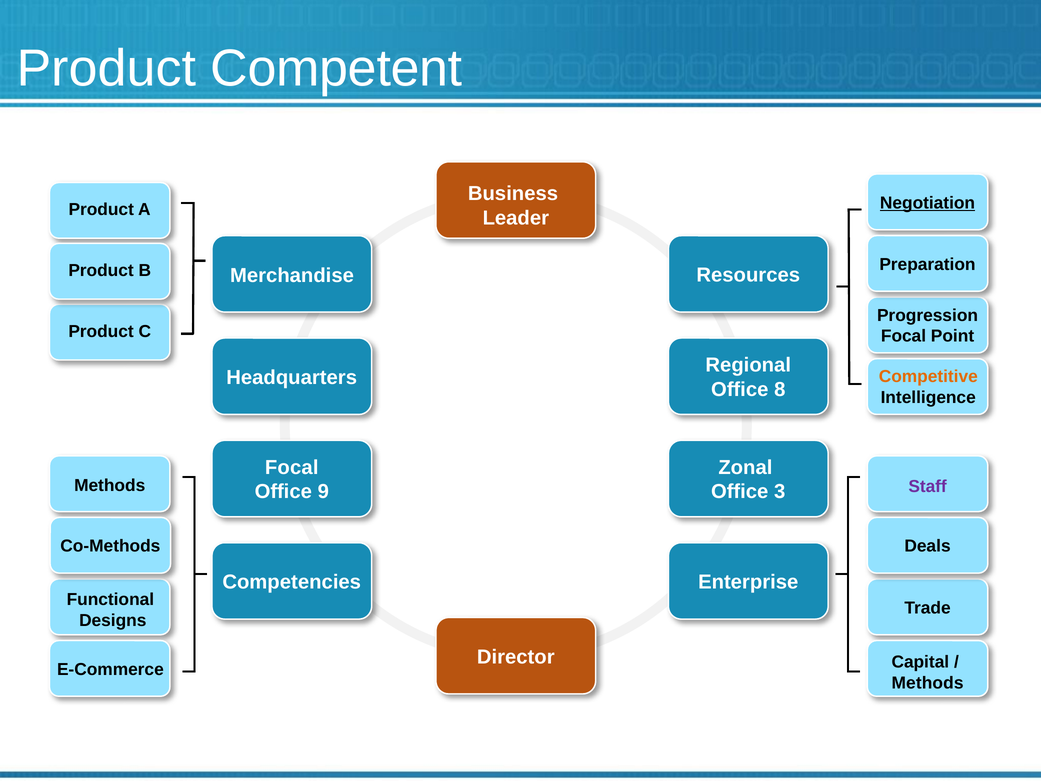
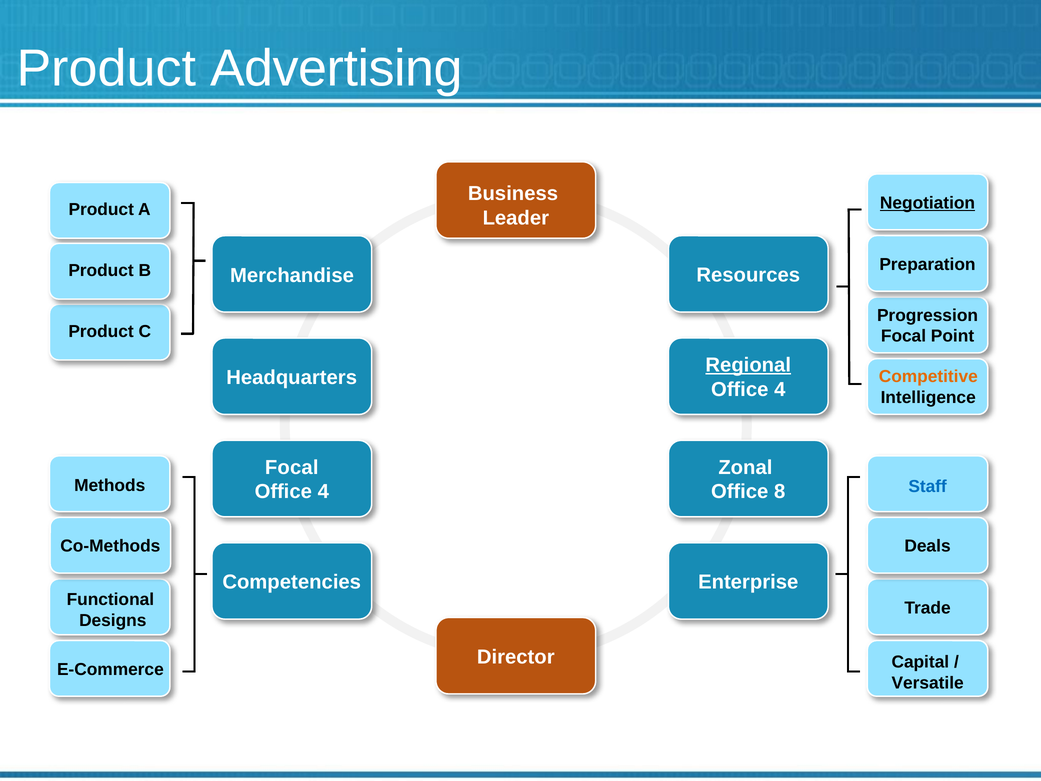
Competent: Competent -> Advertising
Regional underline: none -> present
8 at (780, 389): 8 -> 4
Staff colour: purple -> blue
9 at (323, 492): 9 -> 4
3: 3 -> 8
Methods at (928, 683): Methods -> Versatile
